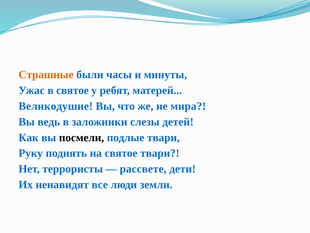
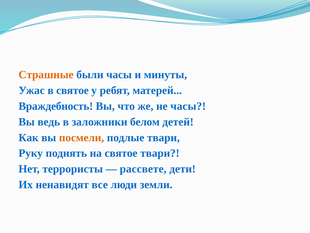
Великодушие: Великодушие -> Враждебность
не мира: мира -> часы
слезы: слезы -> белом
посмели colour: black -> orange
